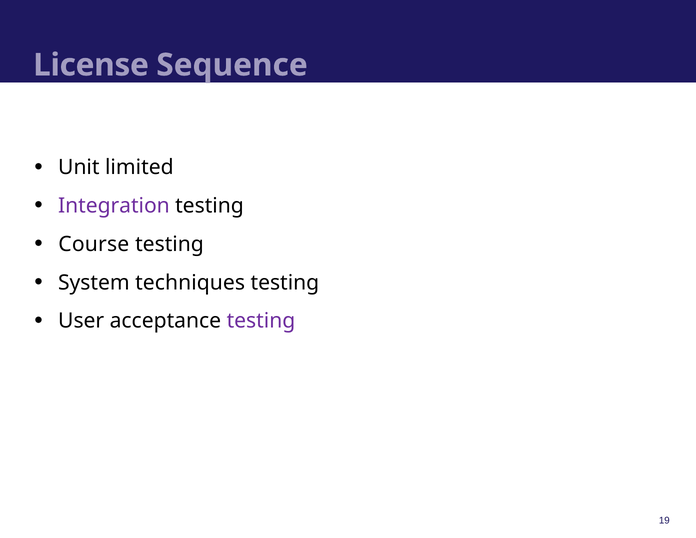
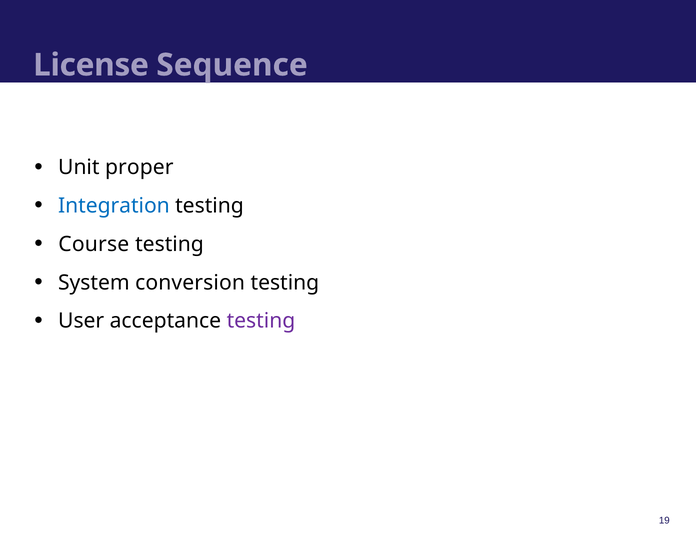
limited: limited -> proper
Integration colour: purple -> blue
techniques: techniques -> conversion
